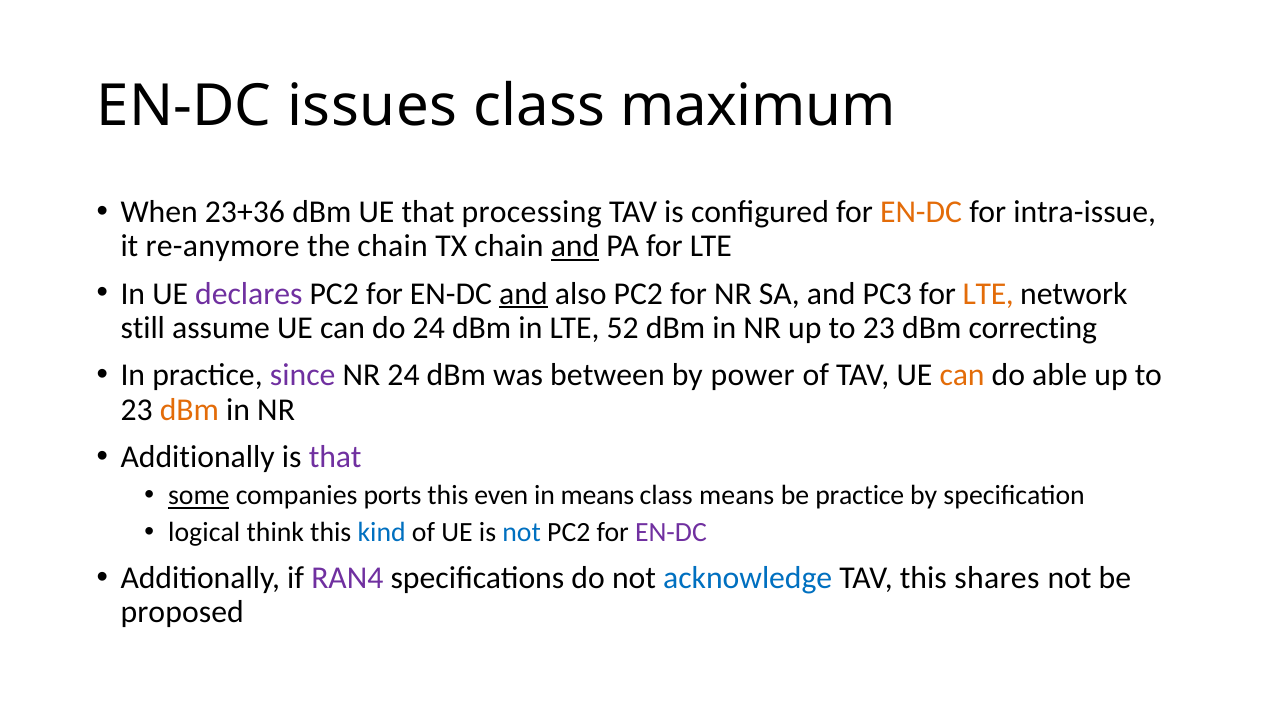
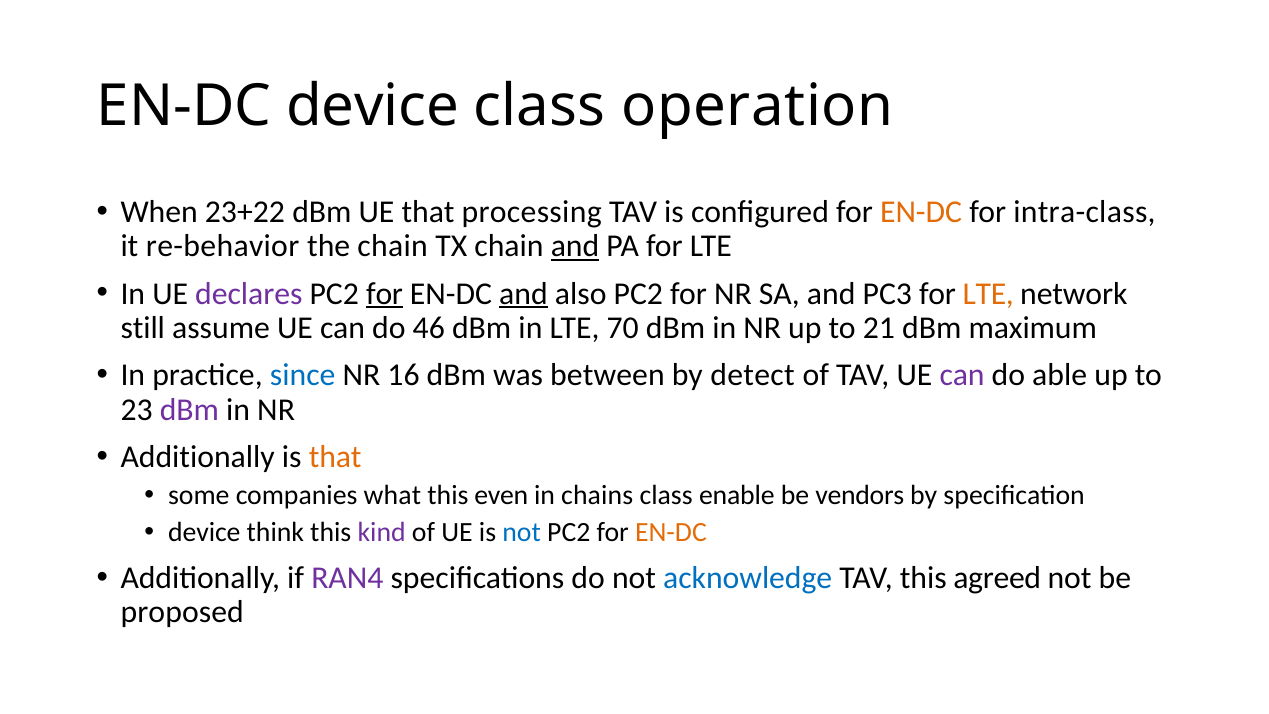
EN-DC issues: issues -> device
maximum: maximum -> operation
23+36: 23+36 -> 23+22
intra-issue: intra-issue -> intra-class
re-anymore: re-anymore -> re-behavior
for at (385, 293) underline: none -> present
do 24: 24 -> 46
52: 52 -> 70
NR up to 23: 23 -> 21
correcting: correcting -> maximum
since colour: purple -> blue
NR 24: 24 -> 16
power: power -> detect
can at (962, 375) colour: orange -> purple
dBm at (189, 409) colour: orange -> purple
that at (335, 457) colour: purple -> orange
some underline: present -> none
ports: ports -> what
in means: means -> chains
class means: means -> enable
be practice: practice -> vendors
logical at (204, 532): logical -> device
kind colour: blue -> purple
EN-DC at (671, 532) colour: purple -> orange
shares: shares -> agreed
